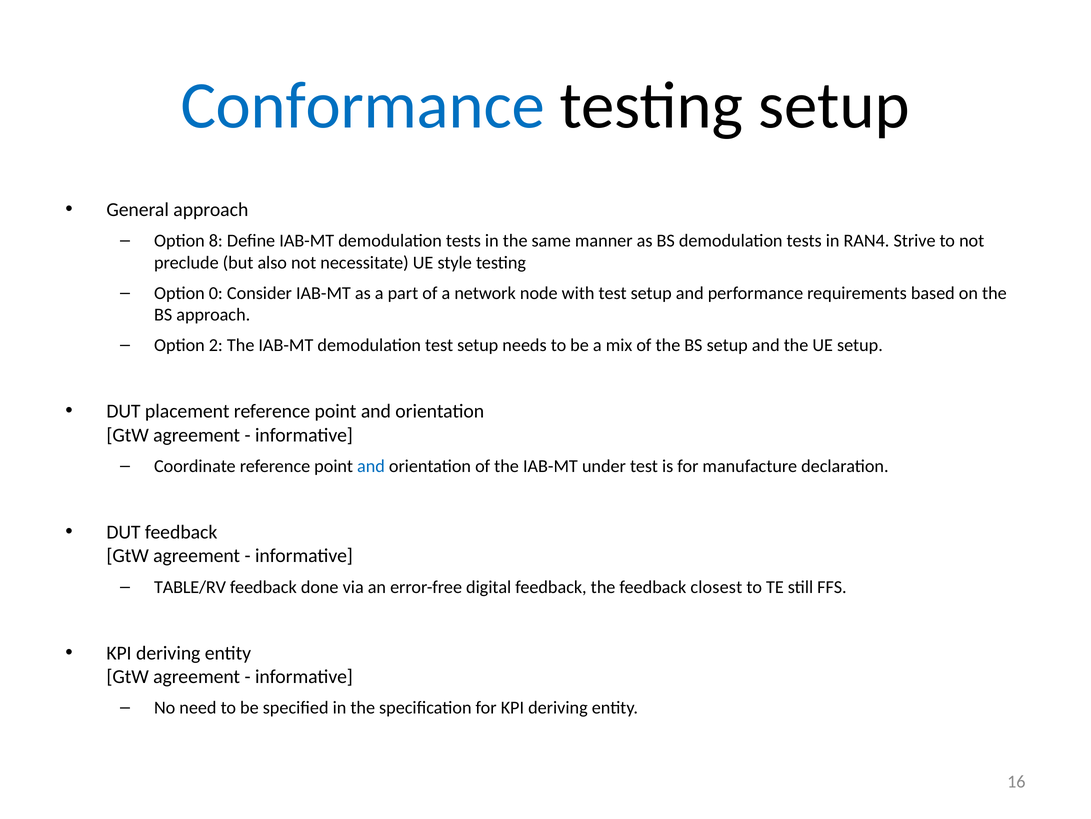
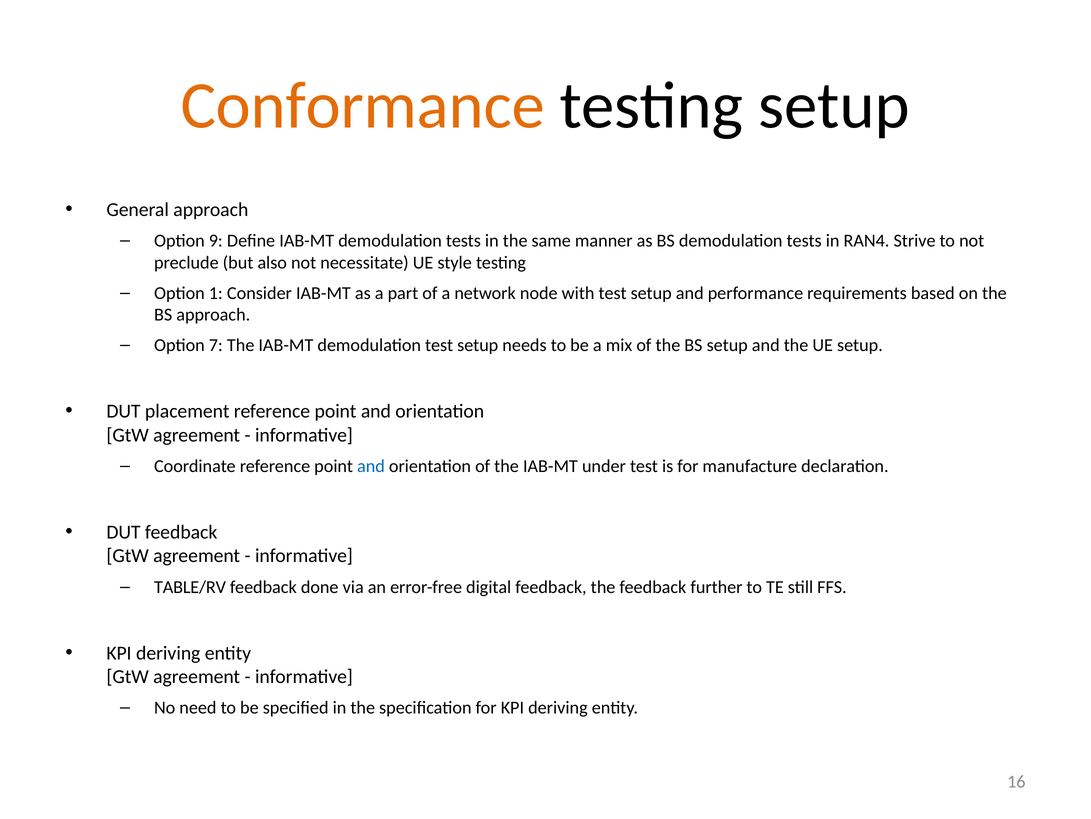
Conformance colour: blue -> orange
8: 8 -> 9
0: 0 -> 1
2: 2 -> 7
closest: closest -> further
